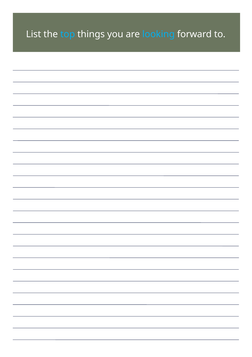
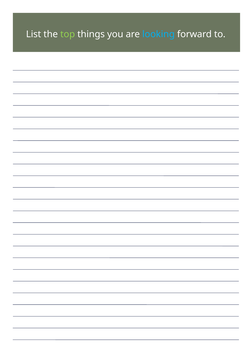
top colour: light blue -> light green
